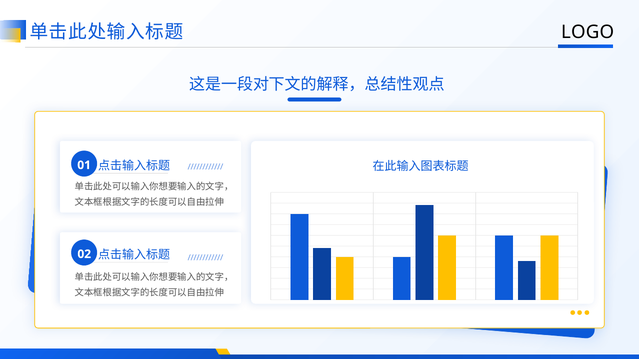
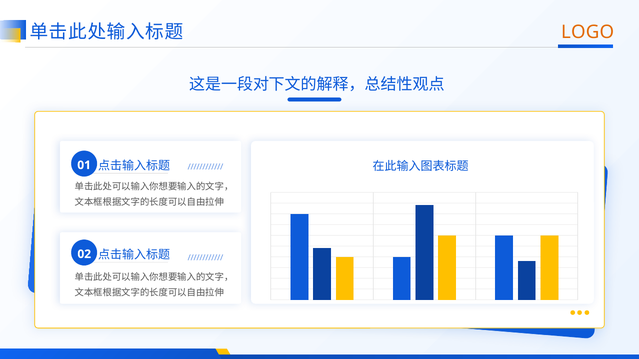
LOGO colour: black -> orange
